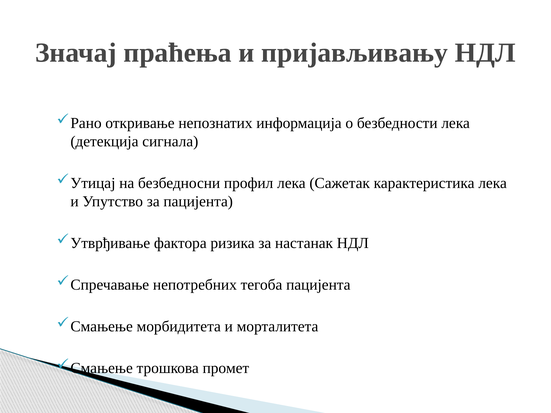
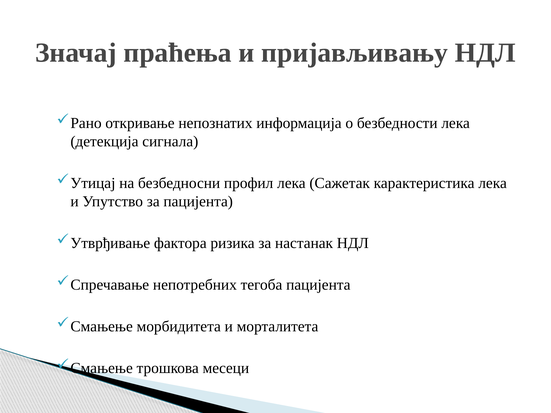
промет: промет -> месеци
